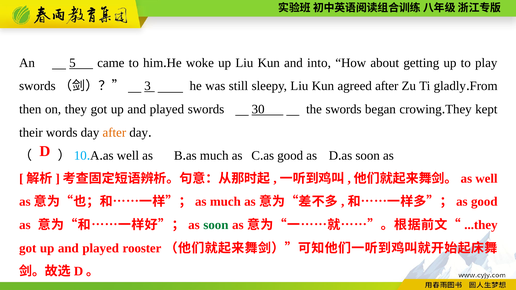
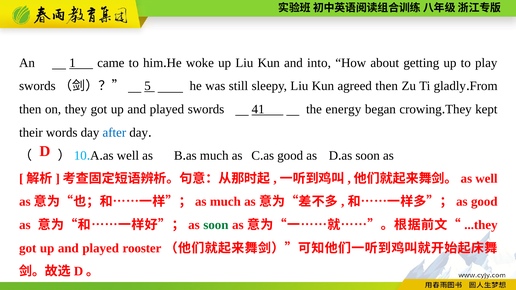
5: 5 -> 1
3: 3 -> 5
agreed after: after -> then
30: 30 -> 41
the swords: swords -> energy
after at (114, 133) colour: orange -> blue
